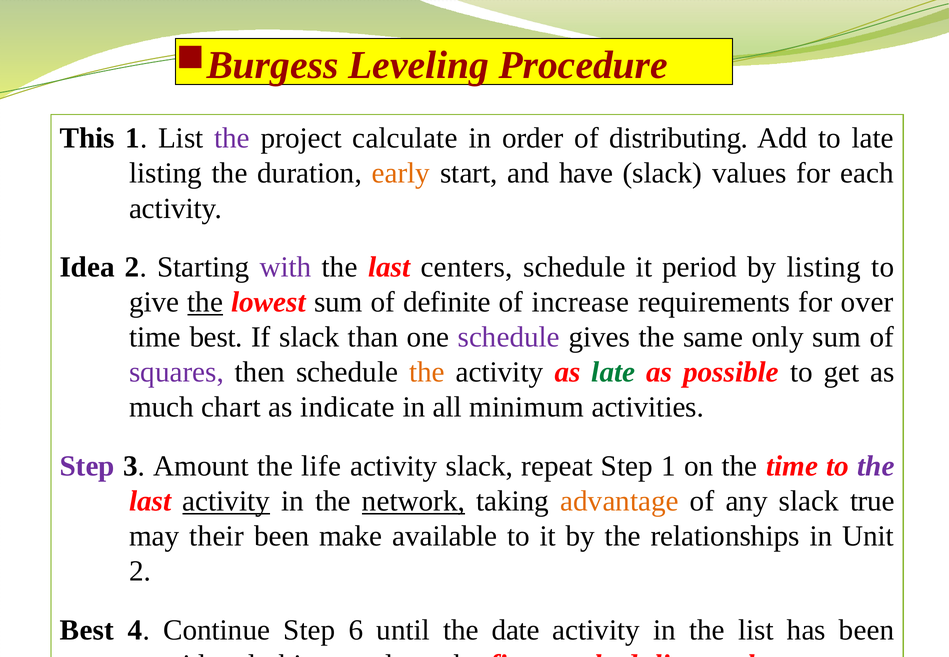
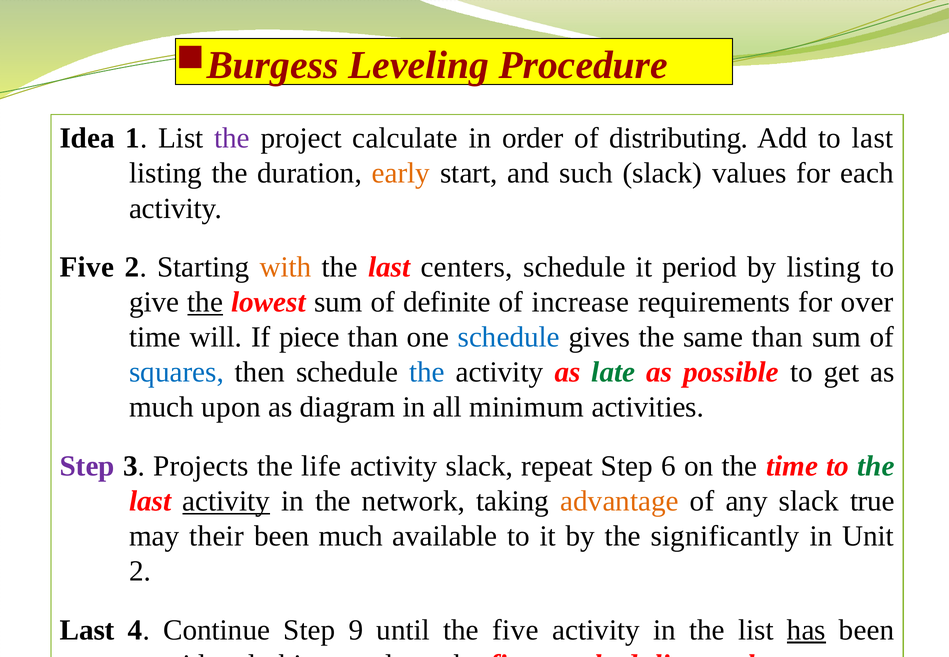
This at (87, 138): This -> Idea
to late: late -> last
have: have -> such
Idea at (87, 267): Idea -> Five
with colour: purple -> orange
time best: best -> will
If slack: slack -> piece
schedule at (509, 337) colour: purple -> blue
same only: only -> than
squares colour: purple -> blue
the at (427, 372) colour: orange -> blue
chart: chart -> upon
indicate: indicate -> diagram
Amount: Amount -> Projects
Step 1: 1 -> 6
the at (876, 466) colour: purple -> green
network underline: present -> none
been make: make -> much
relationships: relationships -> significantly
Best at (87, 630): Best -> Last
6: 6 -> 9
the date: date -> five
has underline: none -> present
